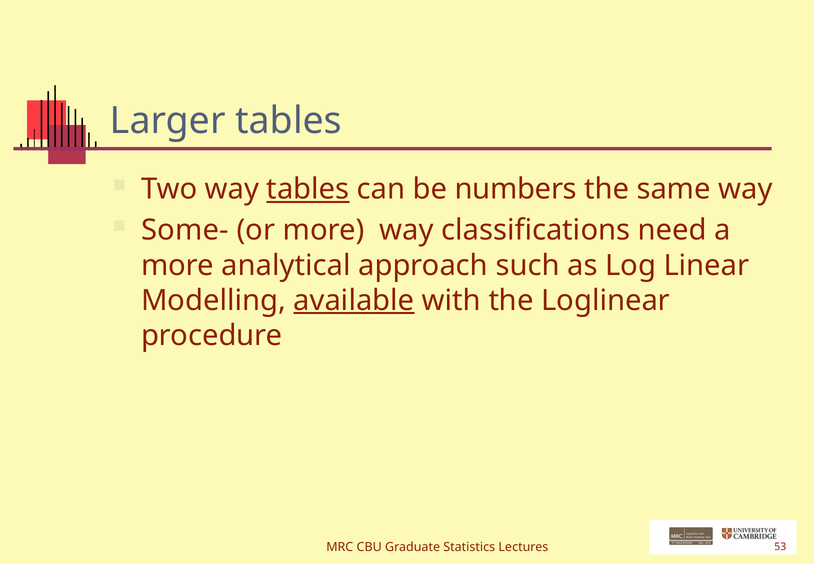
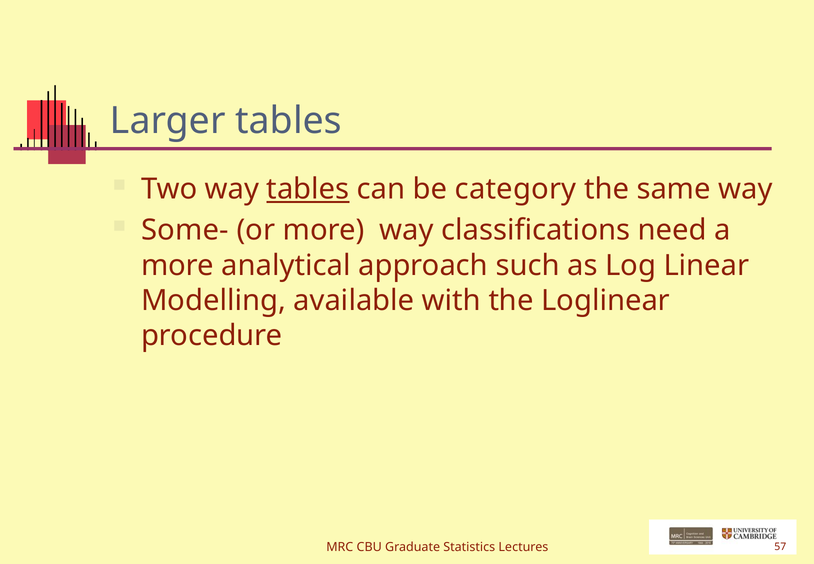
numbers: numbers -> category
available underline: present -> none
53: 53 -> 57
